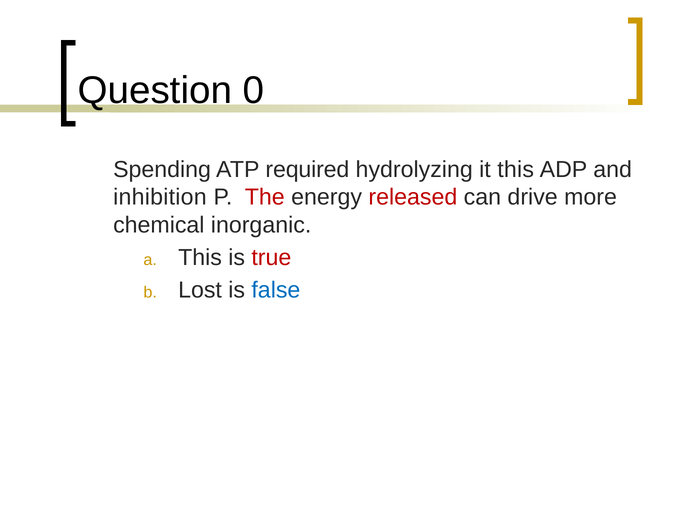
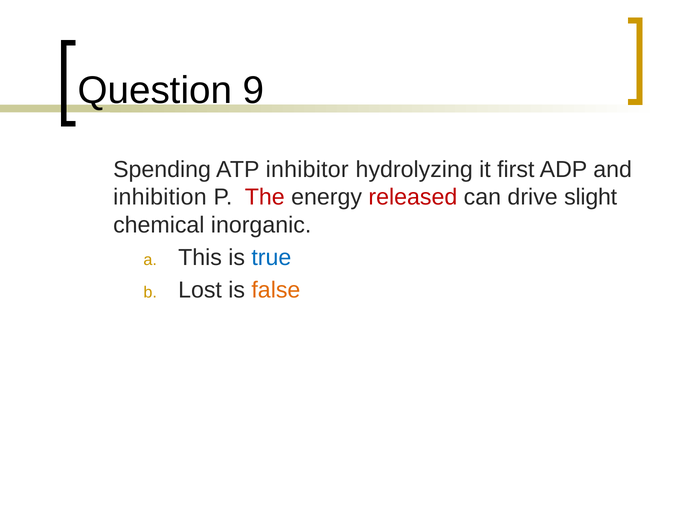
0: 0 -> 9
required: required -> inhibitor
it this: this -> first
more: more -> slight
true colour: red -> blue
false colour: blue -> orange
